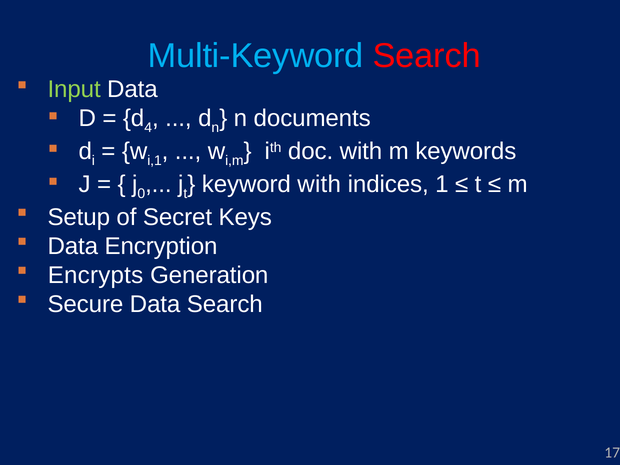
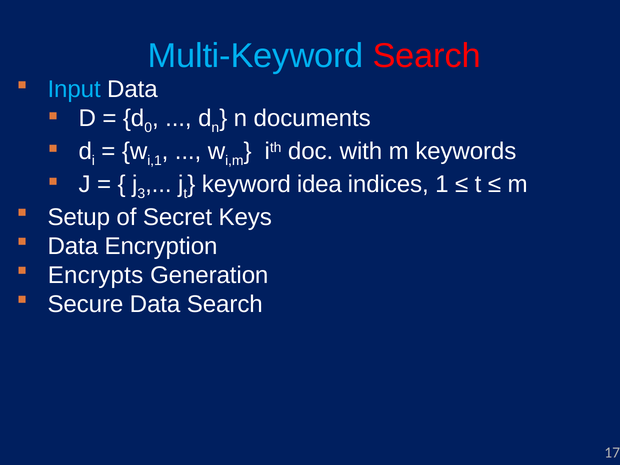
Input colour: light green -> light blue
4: 4 -> 0
0: 0 -> 3
keyword with: with -> idea
